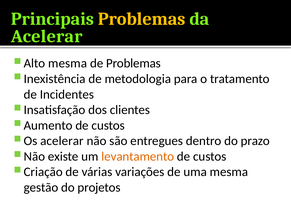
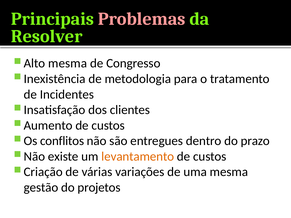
Problemas at (142, 19) colour: yellow -> pink
Acelerar at (47, 36): Acelerar -> Resolver
de Problemas: Problemas -> Congresso
acelerar at (62, 141): acelerar -> conflitos
